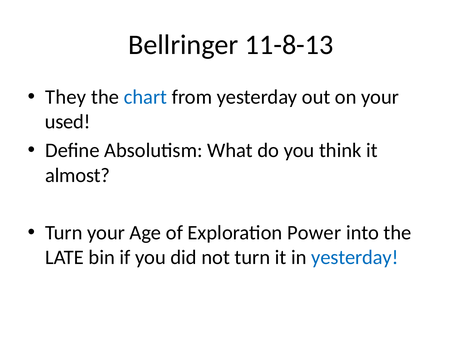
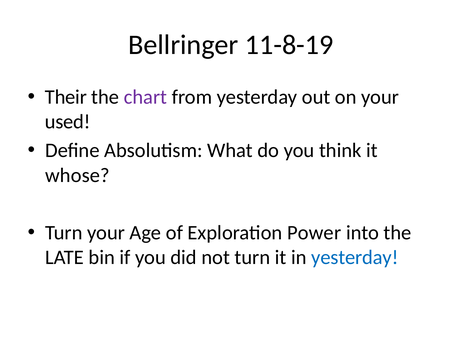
11-8-13: 11-8-13 -> 11-8-19
They: They -> Their
chart colour: blue -> purple
almost: almost -> whose
